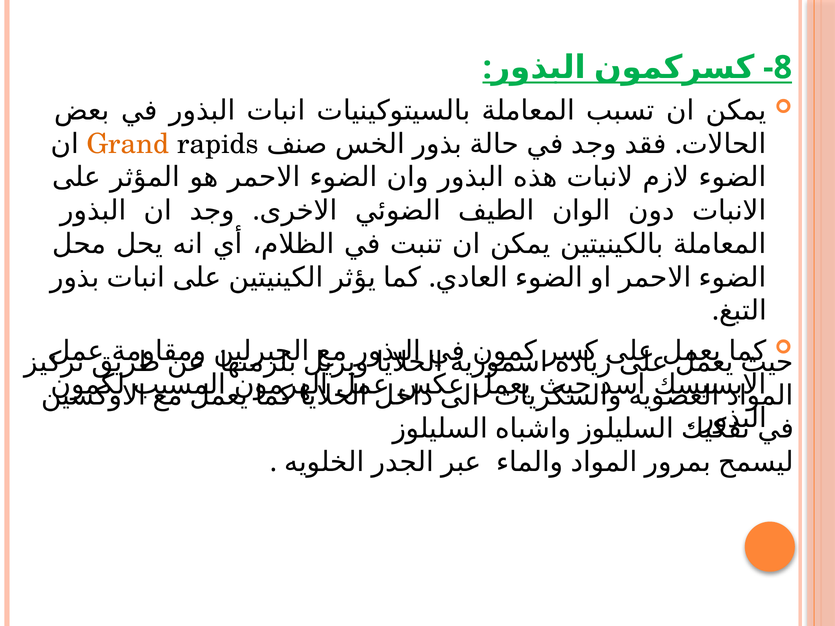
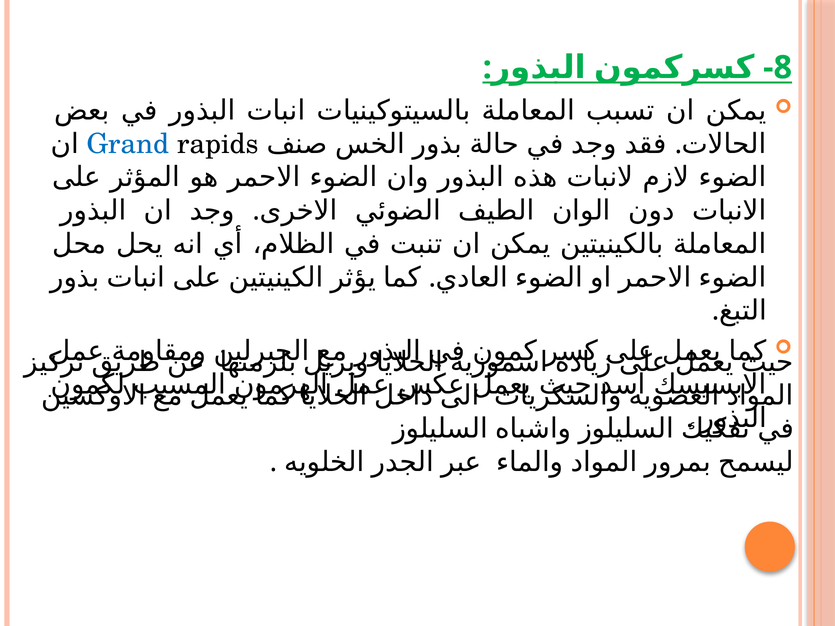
Grand colour: orange -> blue
